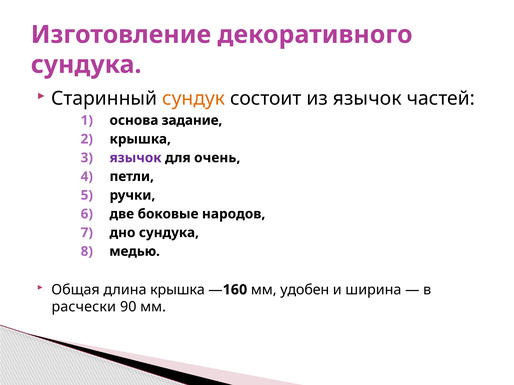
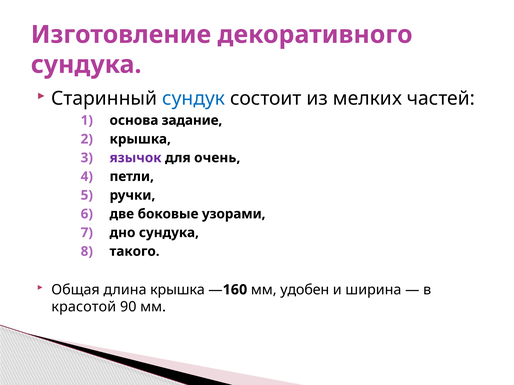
сундук colour: orange -> blue
из язычок: язычок -> мелких
народов: народов -> узорами
медью: медью -> такого
расчески: расчески -> красотой
